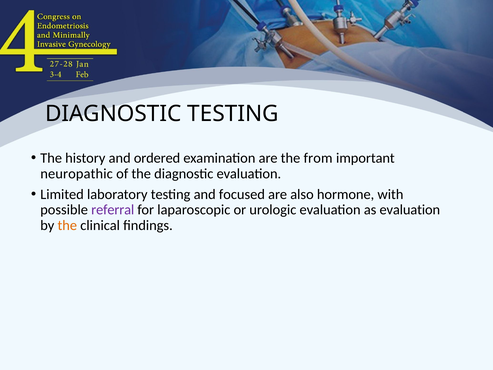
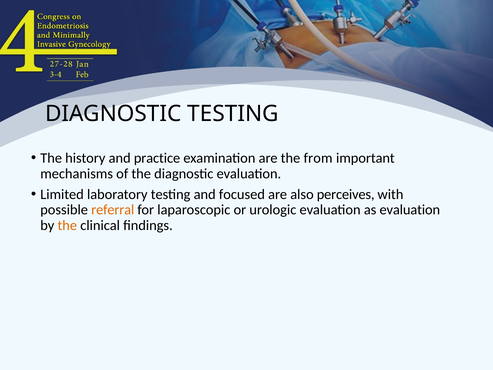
ordered: ordered -> practice
neuropathic: neuropathic -> mechanisms
hormone: hormone -> perceives
referral colour: purple -> orange
